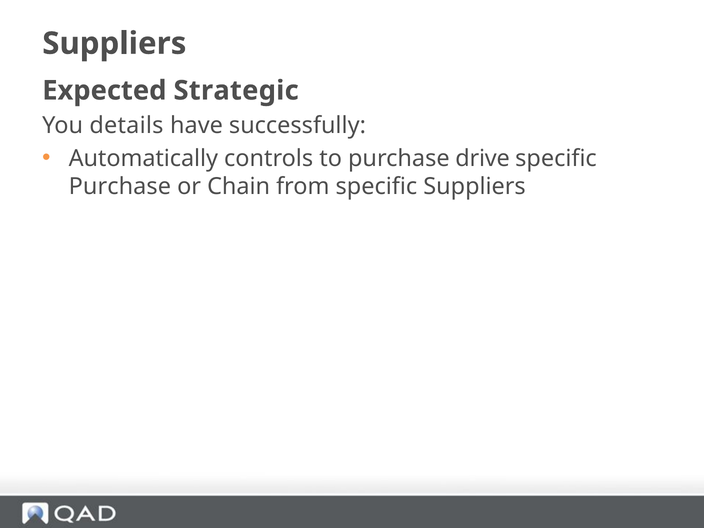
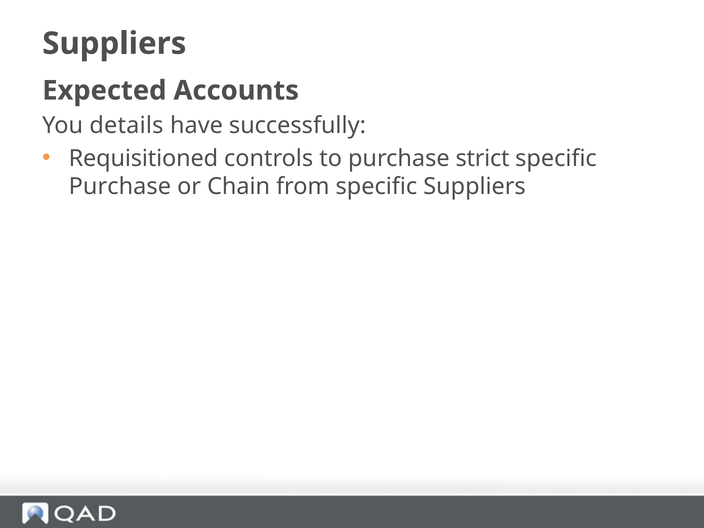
Strategic: Strategic -> Accounts
Automatically: Automatically -> Requisitioned
drive: drive -> strict
